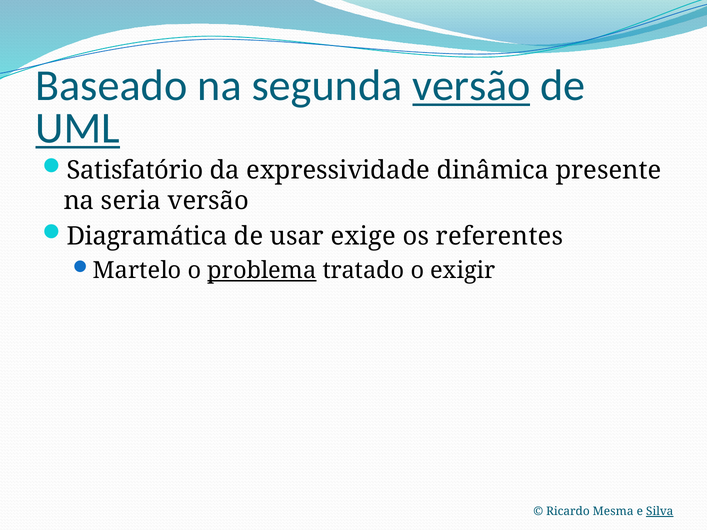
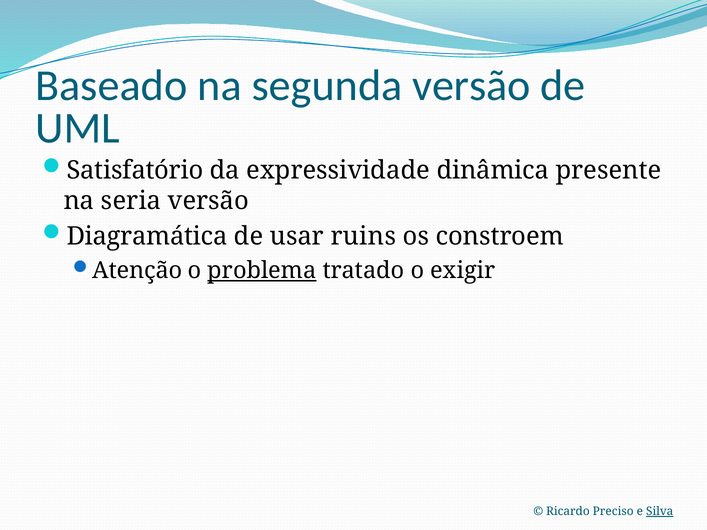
versão at (471, 86) underline: present -> none
UML underline: present -> none
exige: exige -> ruins
referentes: referentes -> constroem
Martelo: Martelo -> Atenção
Mesma: Mesma -> Preciso
